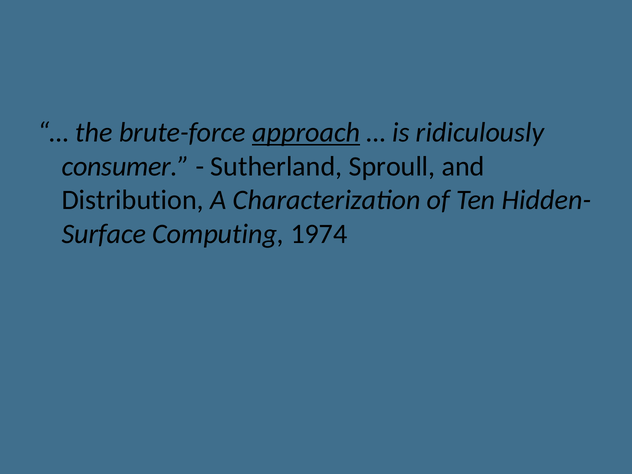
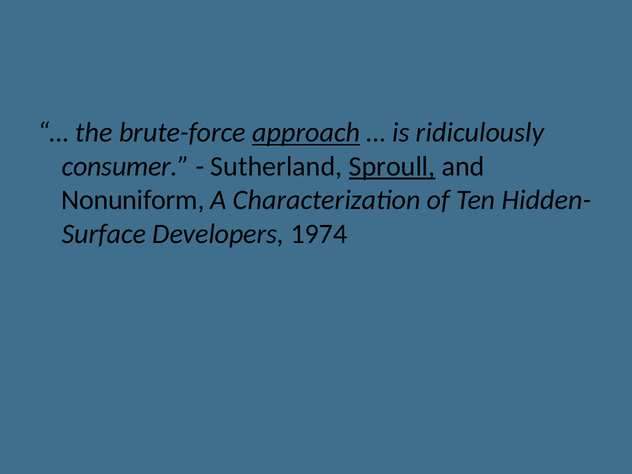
Sproull underline: none -> present
Distribution: Distribution -> Nonuniform
Computing: Computing -> Developers
